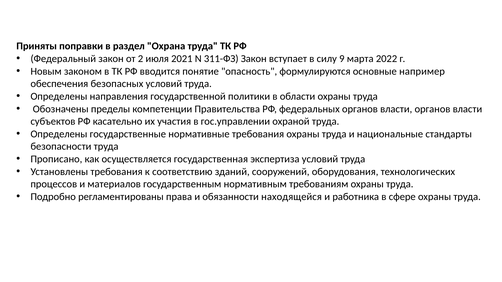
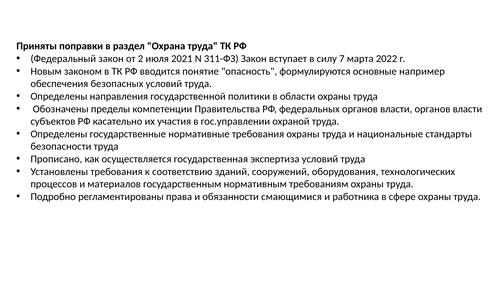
9: 9 -> 7
находящейся: находящейся -> смающимися
